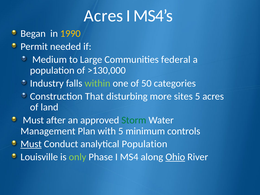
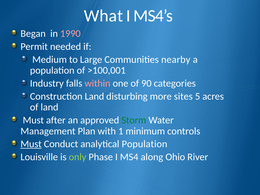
Acres at (103, 16): Acres -> What
1990 colour: yellow -> pink
federal: federal -> nearby
>130,000: >130,000 -> >100,001
within colour: light green -> pink
50: 50 -> 90
Construction That: That -> Land
with 5: 5 -> 1
Ohio underline: present -> none
